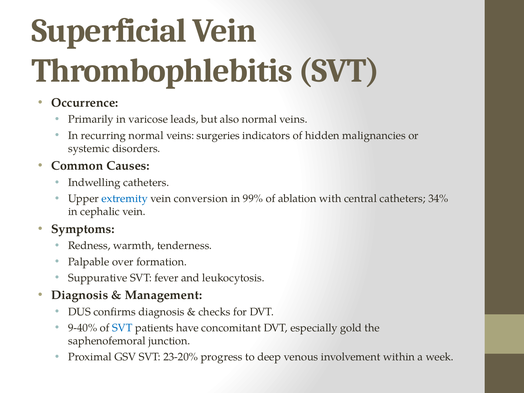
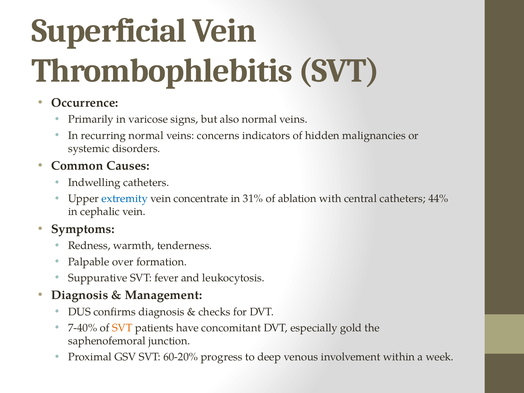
leads: leads -> signs
surgeries: surgeries -> concerns
conversion: conversion -> concentrate
99%: 99% -> 31%
34%: 34% -> 44%
9-40%: 9-40% -> 7-40%
SVT at (122, 328) colour: blue -> orange
23-20%: 23-20% -> 60-20%
